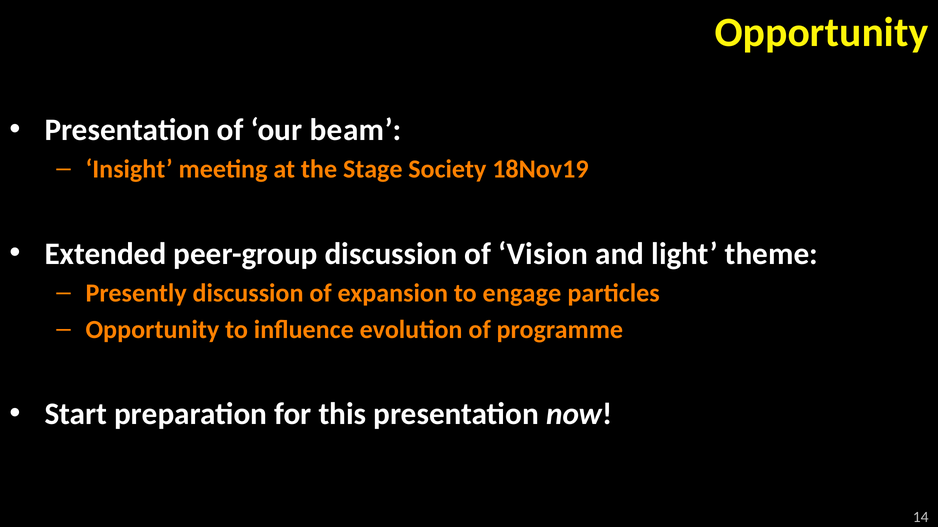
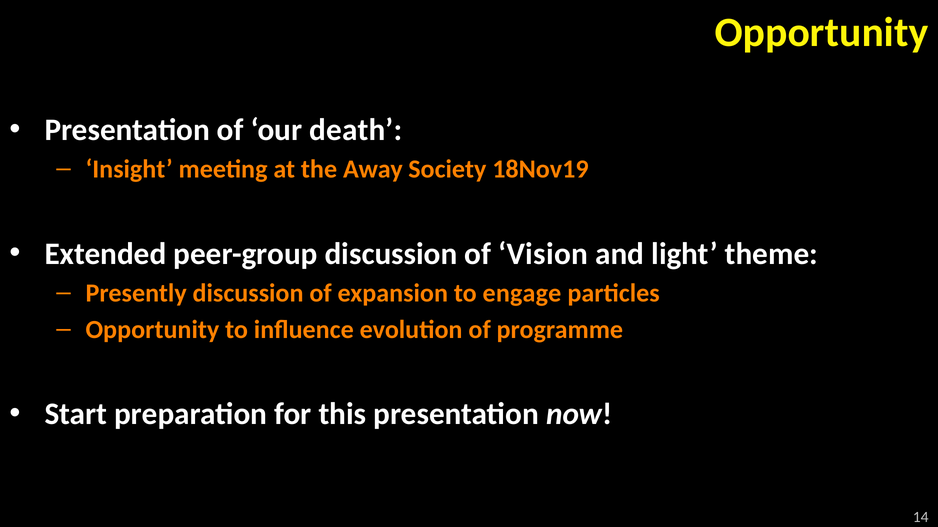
beam: beam -> death
Stage: Stage -> Away
